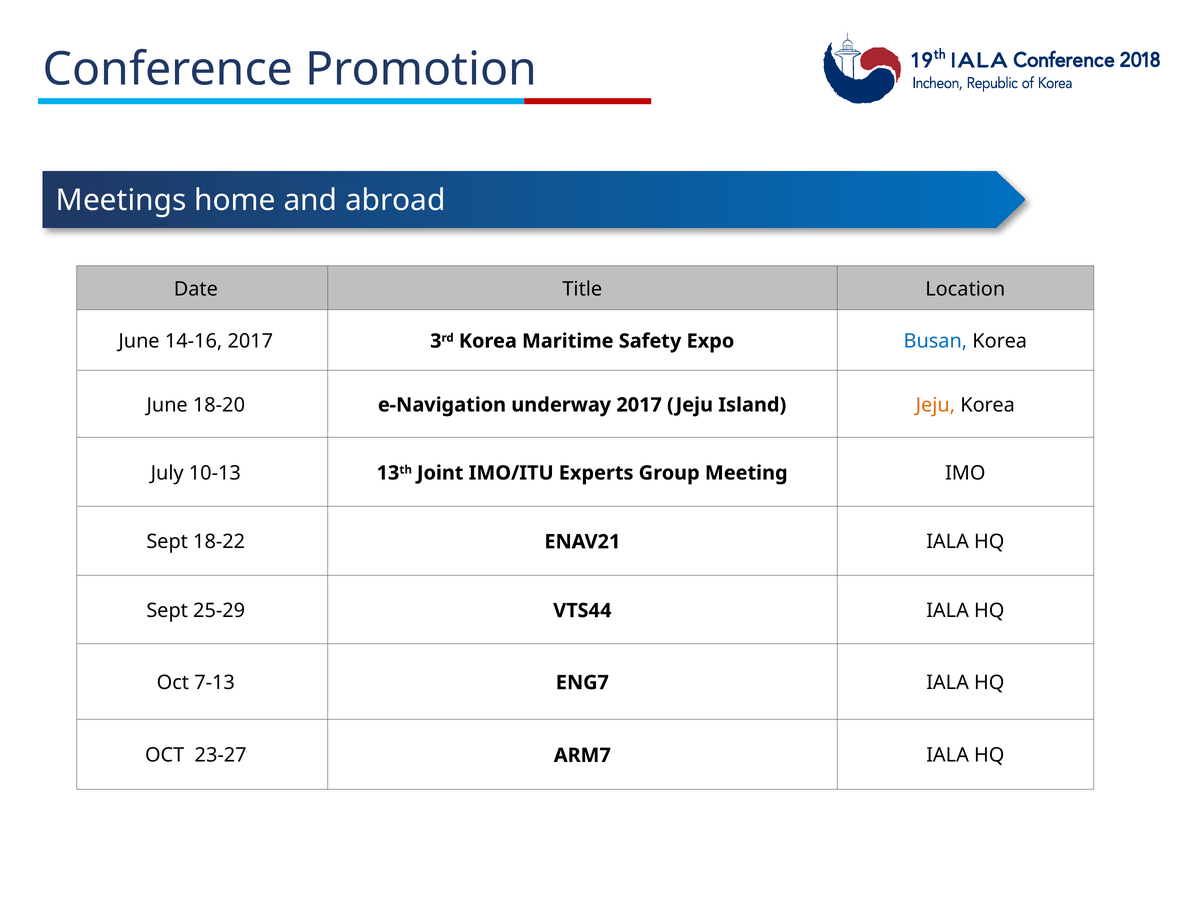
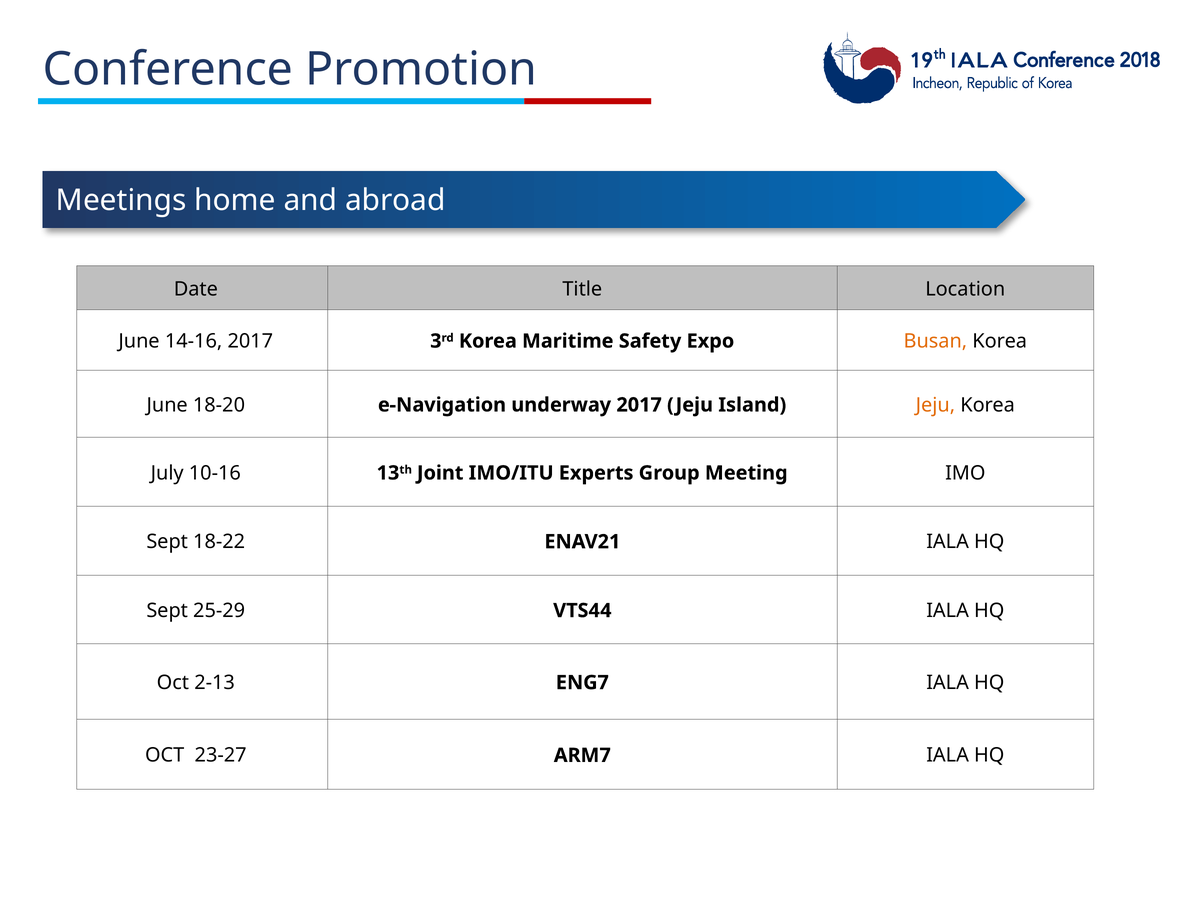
Busan colour: blue -> orange
10-13: 10-13 -> 10-16
7-13: 7-13 -> 2-13
